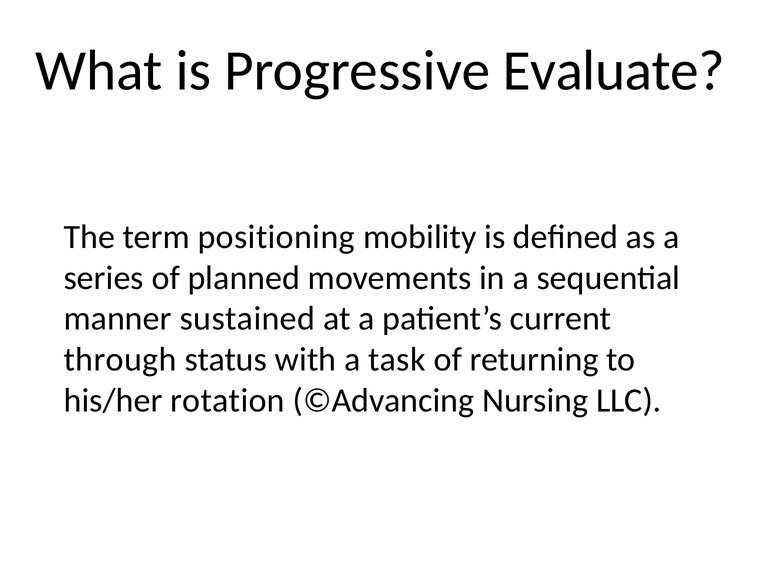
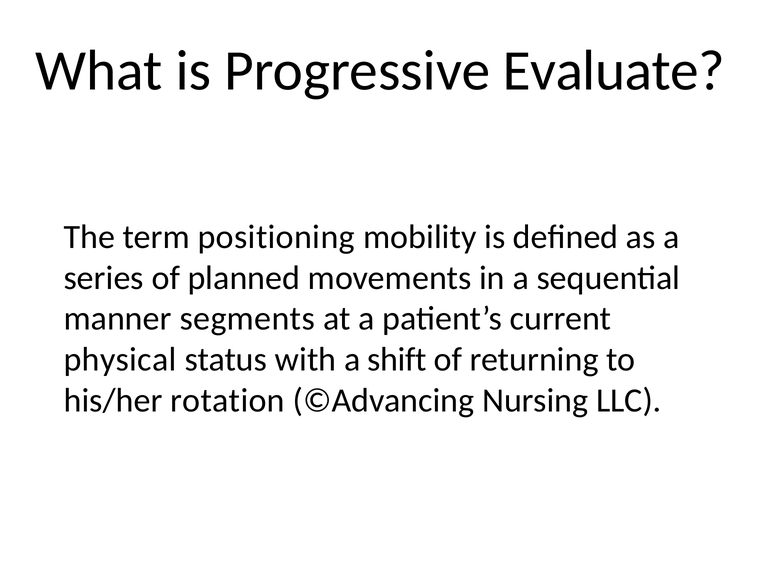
sustained: sustained -> segments
through: through -> physical
task: task -> shift
